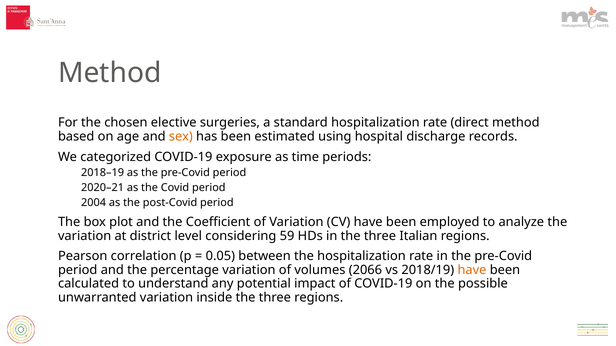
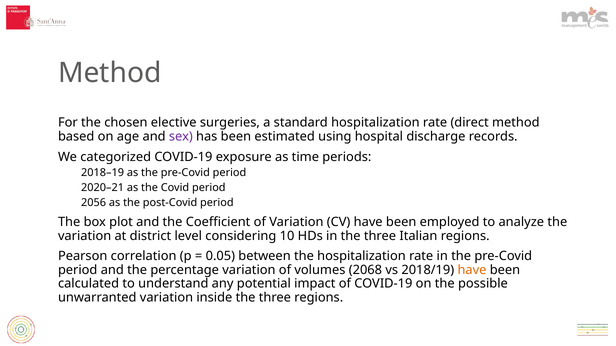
sex colour: orange -> purple
2004: 2004 -> 2056
59: 59 -> 10
2066: 2066 -> 2068
